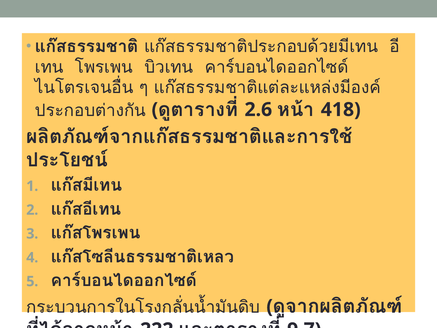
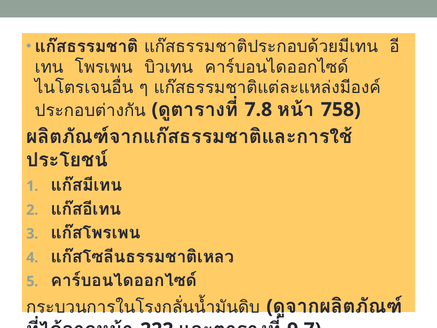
2.6: 2.6 -> 7.8
418: 418 -> 758
